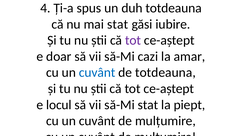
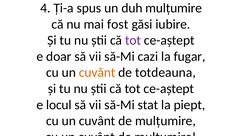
duh totdeauna: totdeauna -> mulțumire
mai stat: stat -> fost
amar: amar -> fugar
cuvânt at (97, 73) colour: blue -> orange
